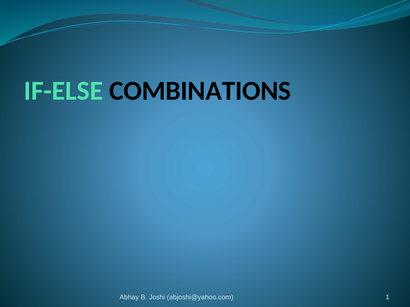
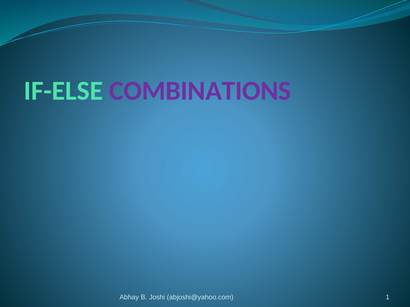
COMBINATIONS colour: black -> purple
